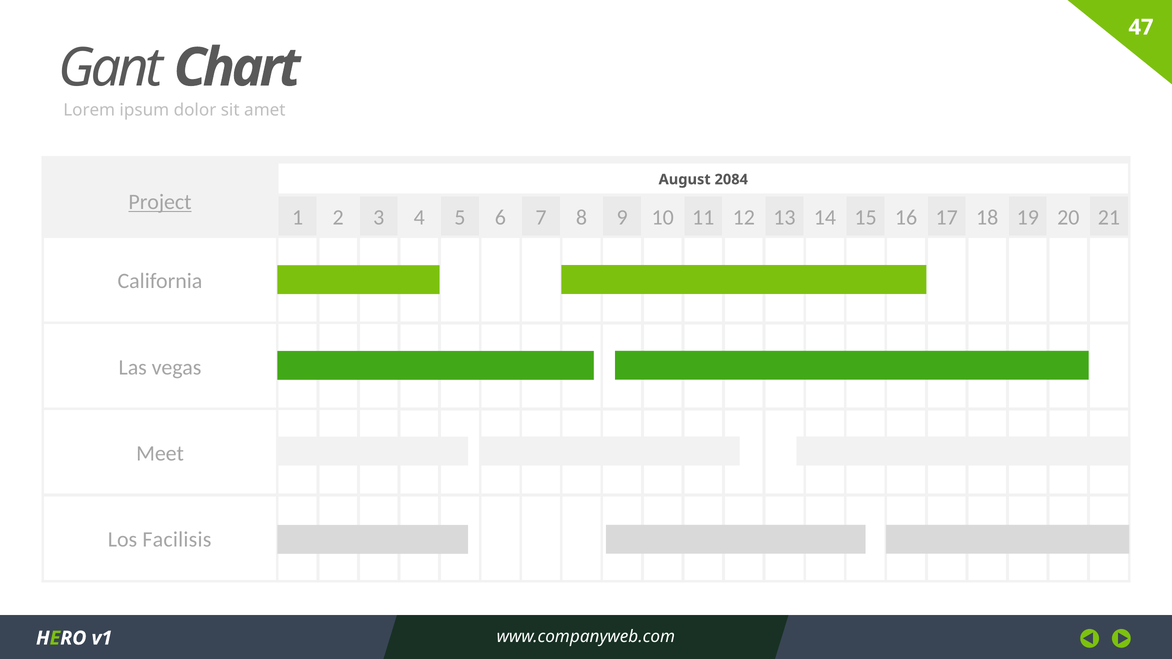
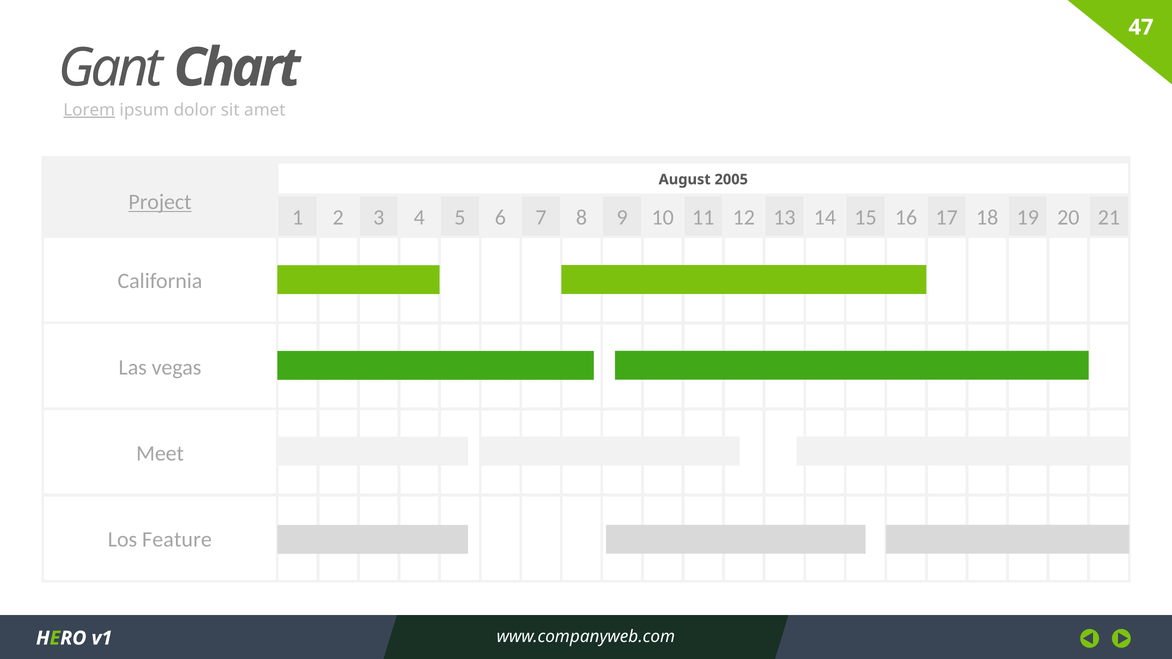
Lorem underline: none -> present
2084: 2084 -> 2005
Facilisis: Facilisis -> Feature
